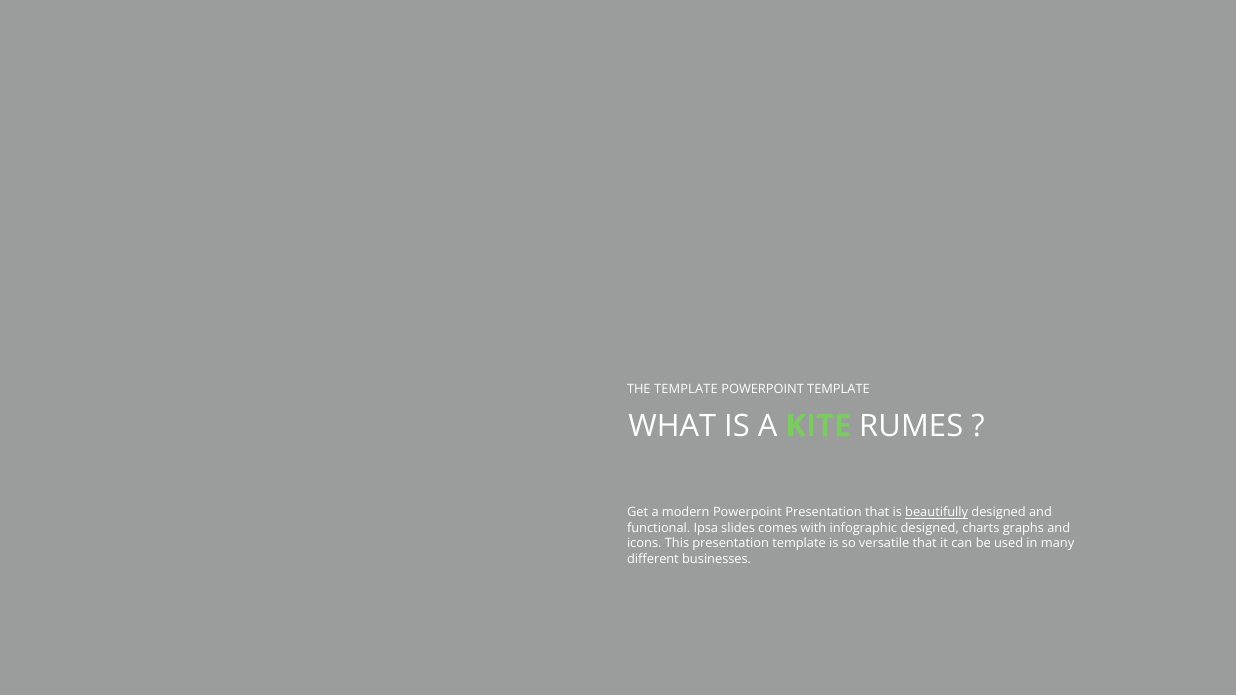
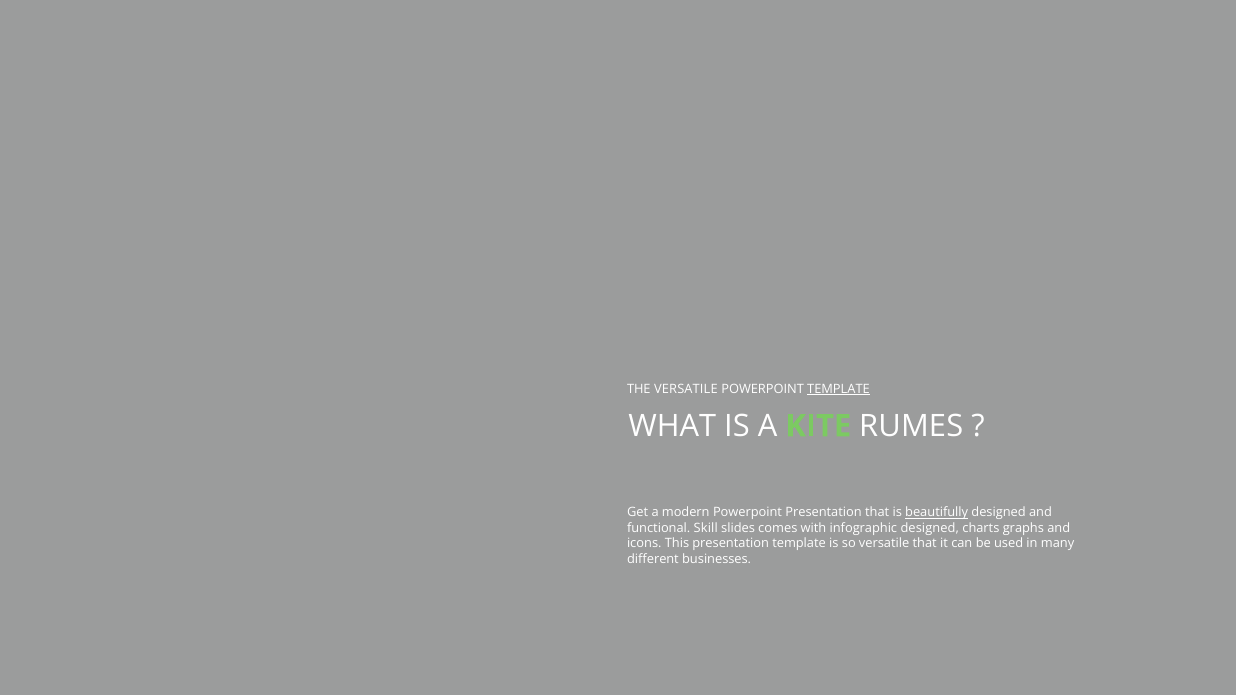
THE TEMPLATE: TEMPLATE -> VERSATILE
TEMPLATE at (838, 389) underline: none -> present
Ipsa: Ipsa -> Skill
